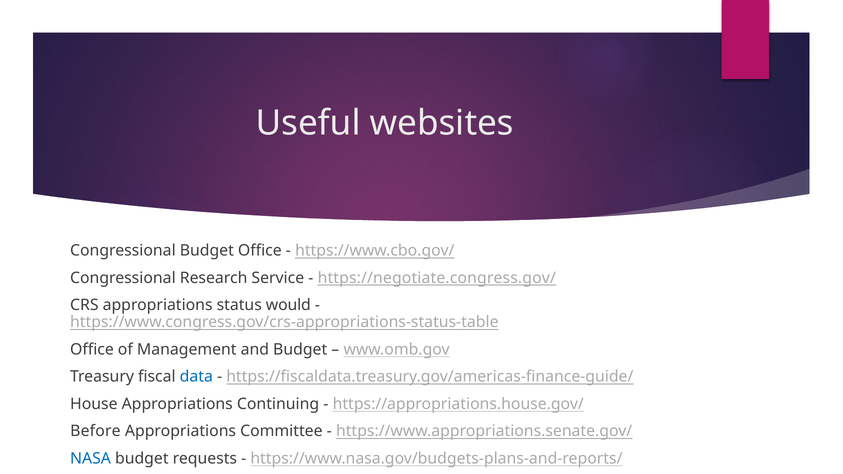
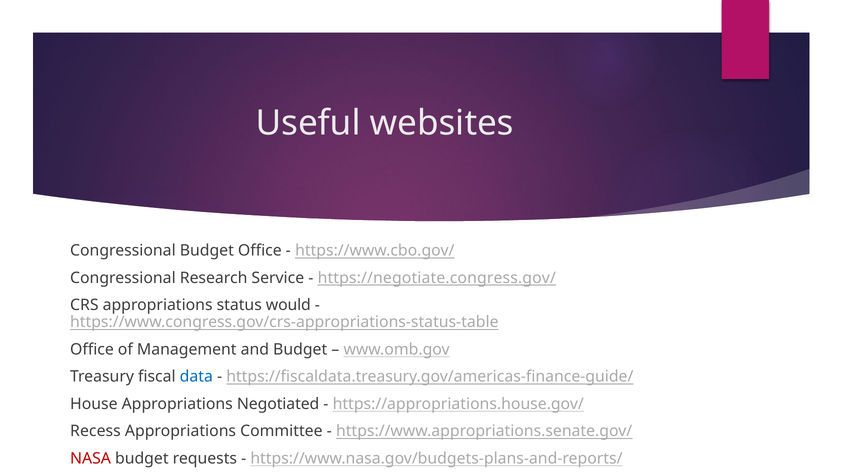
Continuing: Continuing -> Negotiated
Before: Before -> Recess
NASA colour: blue -> red
